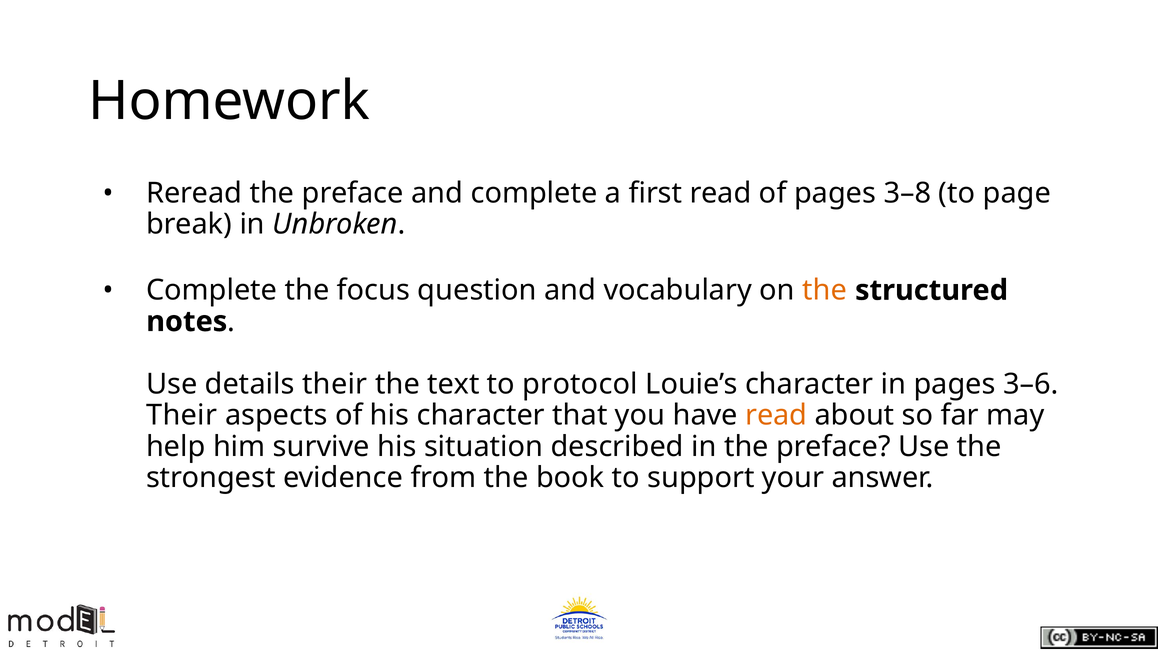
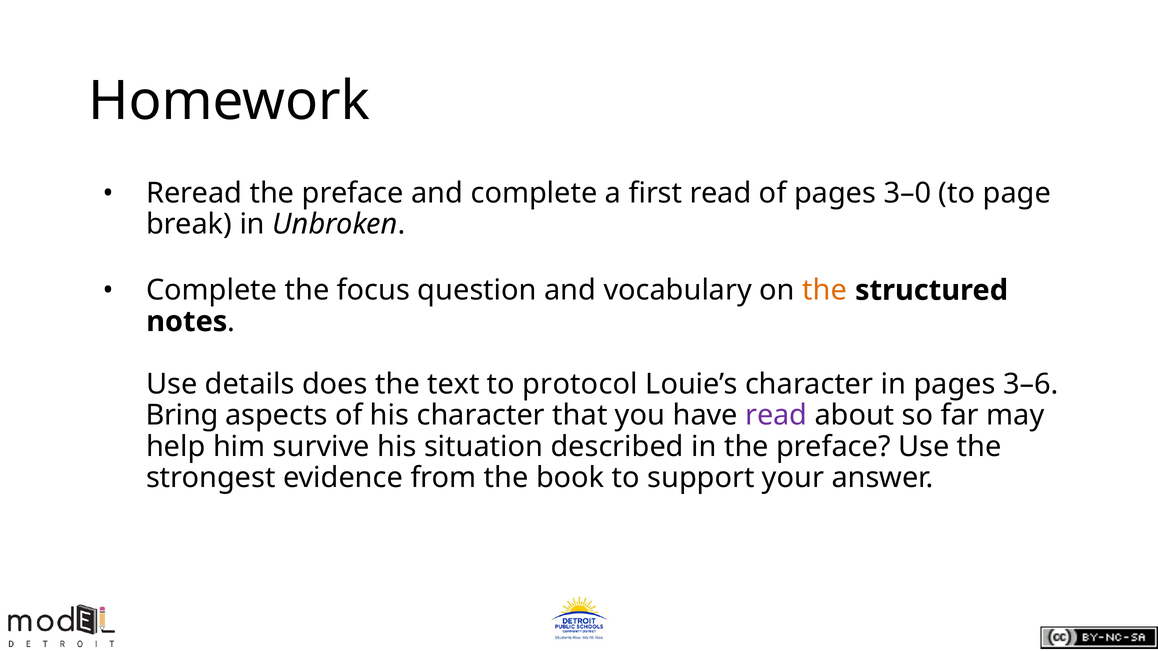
3–8: 3–8 -> 3–0
details their: their -> does
Their at (182, 416): Their -> Bring
read at (776, 416) colour: orange -> purple
